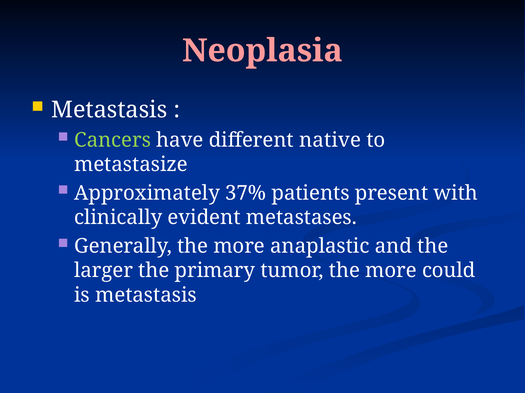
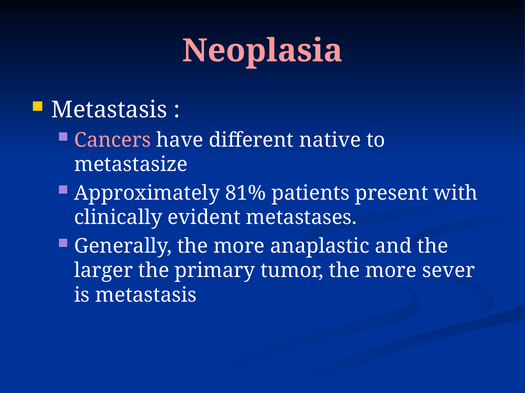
Cancers colour: light green -> pink
37%: 37% -> 81%
could: could -> sever
